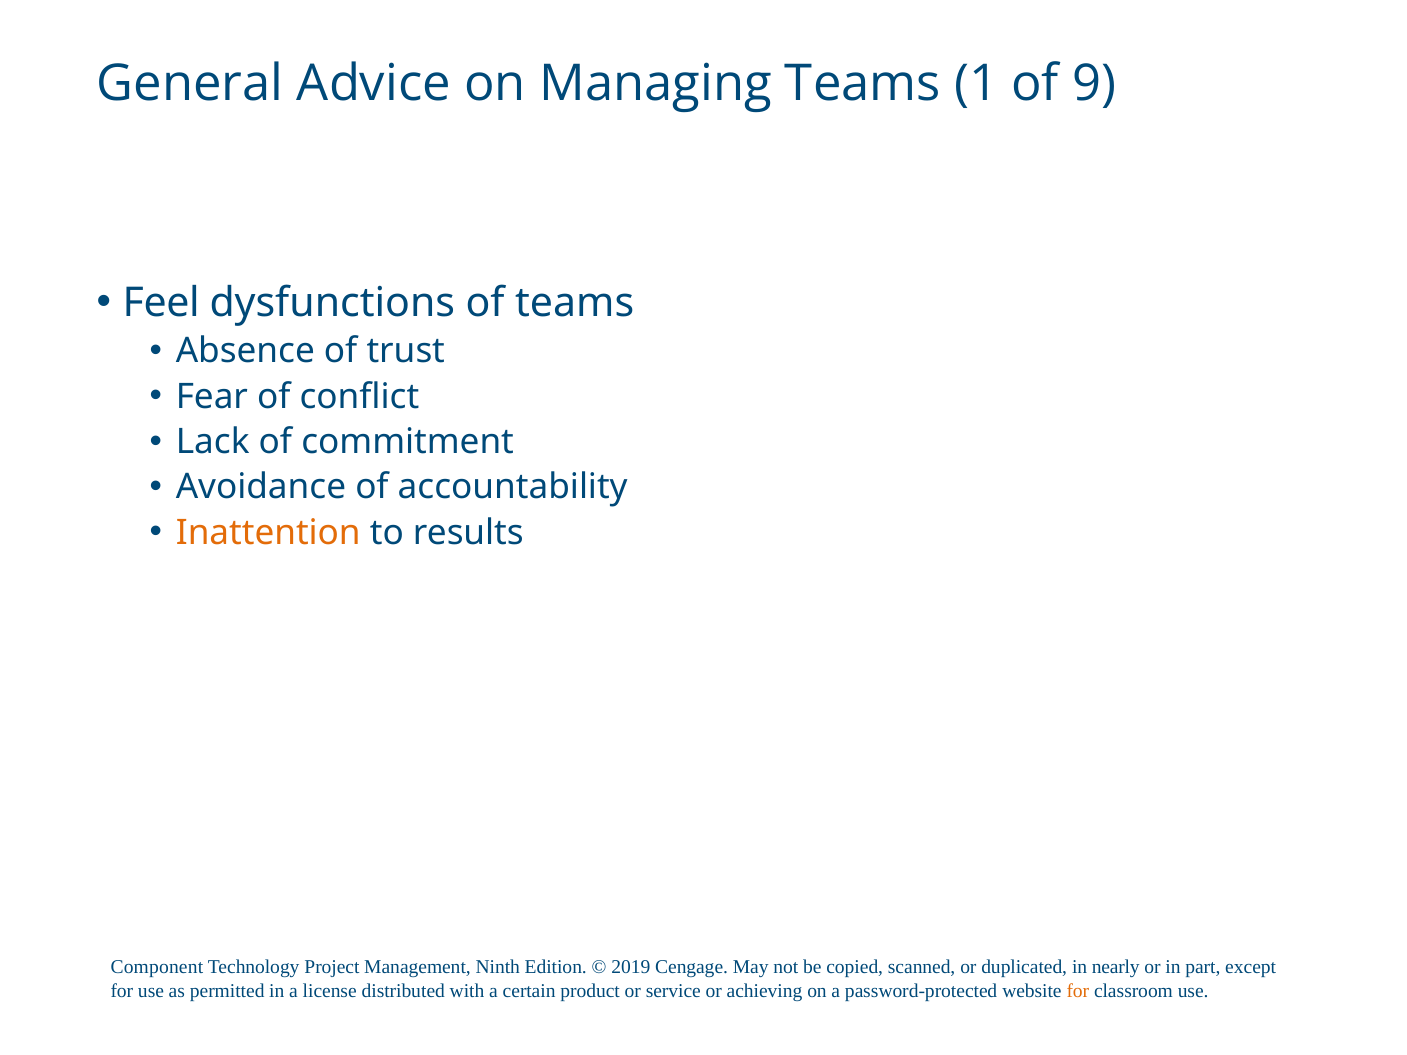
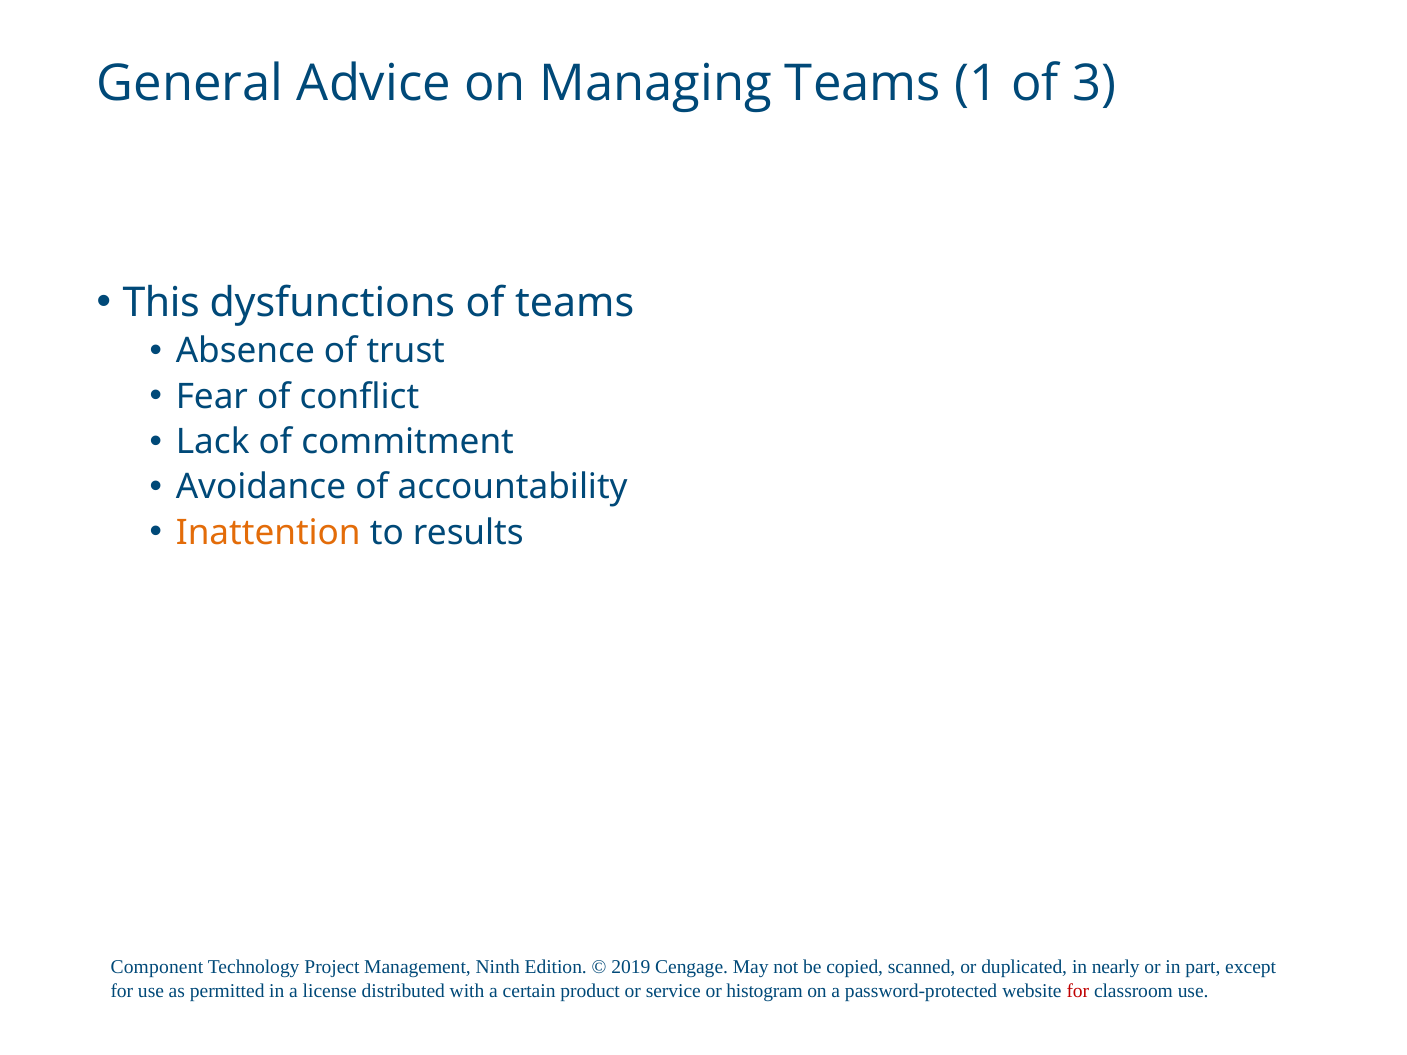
9: 9 -> 3
Feel: Feel -> This
achieving: achieving -> histogram
for at (1078, 991) colour: orange -> red
